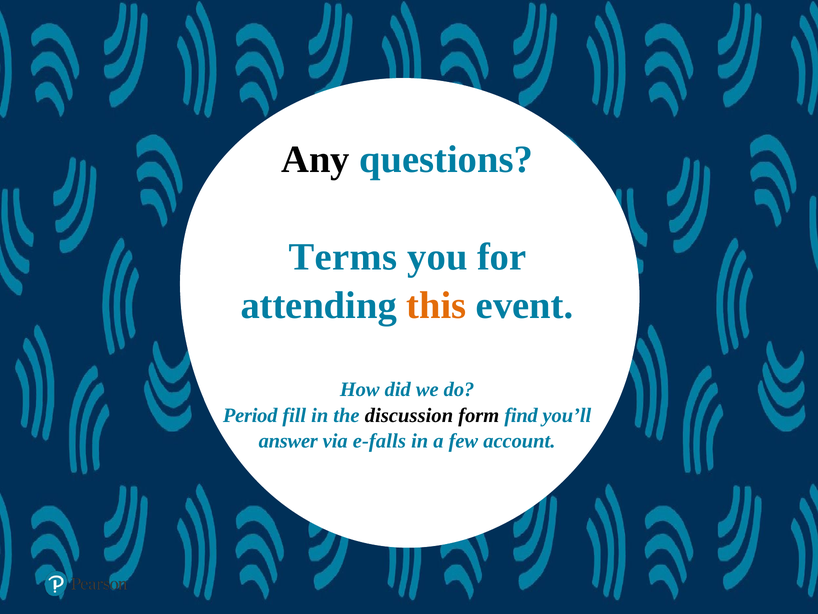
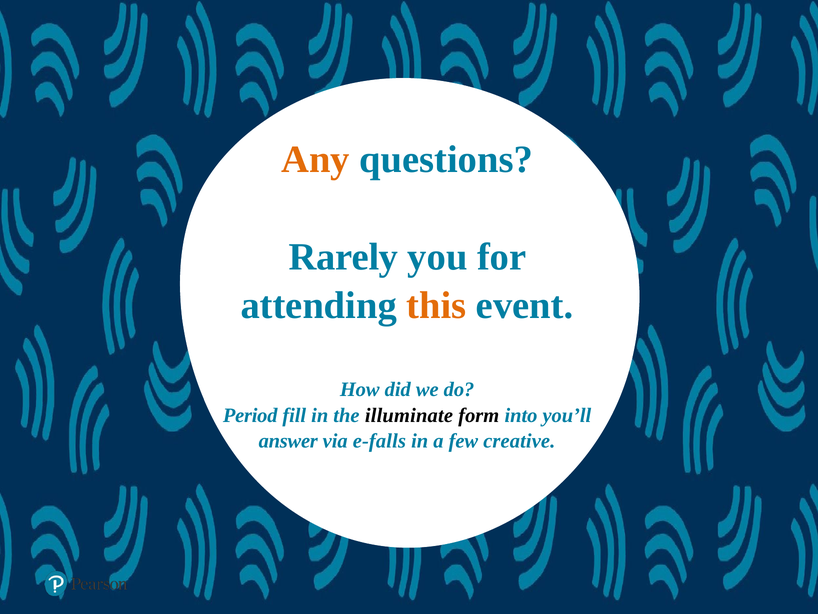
Any colour: black -> orange
Terms: Terms -> Rarely
discussion: discussion -> illuminate
find: find -> into
account: account -> creative
